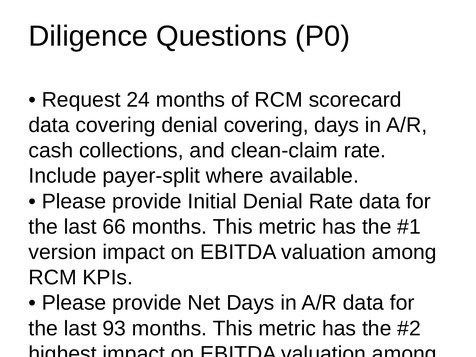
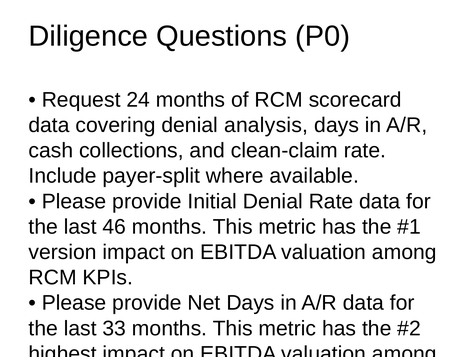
denial covering: covering -> analysis
66: 66 -> 46
93: 93 -> 33
